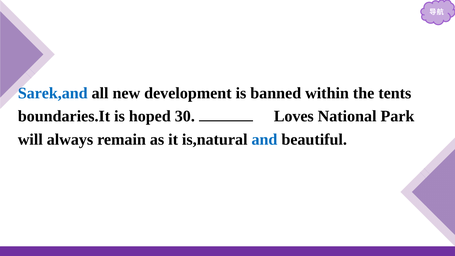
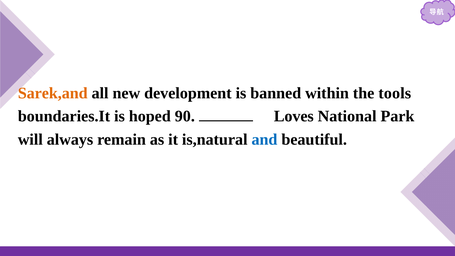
Sarek,and colour: blue -> orange
tents: tents -> tools
30: 30 -> 90
